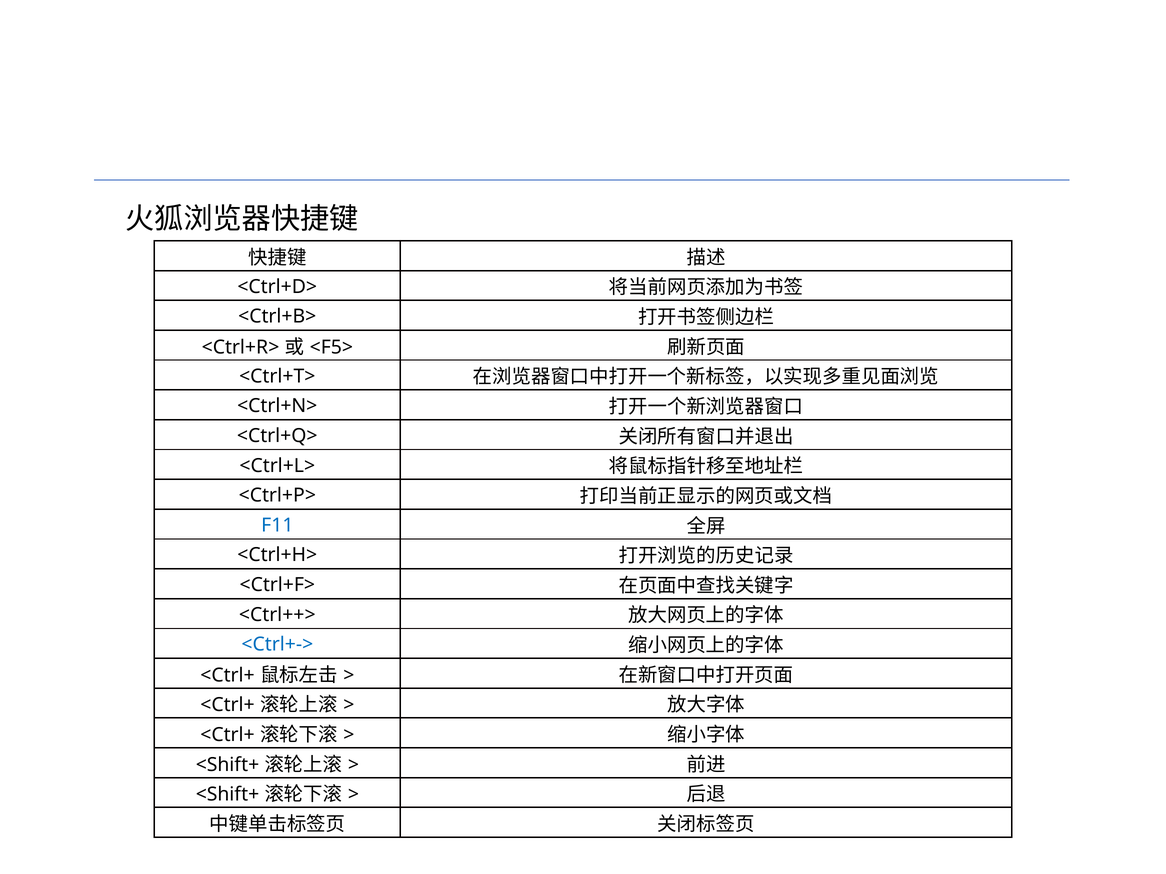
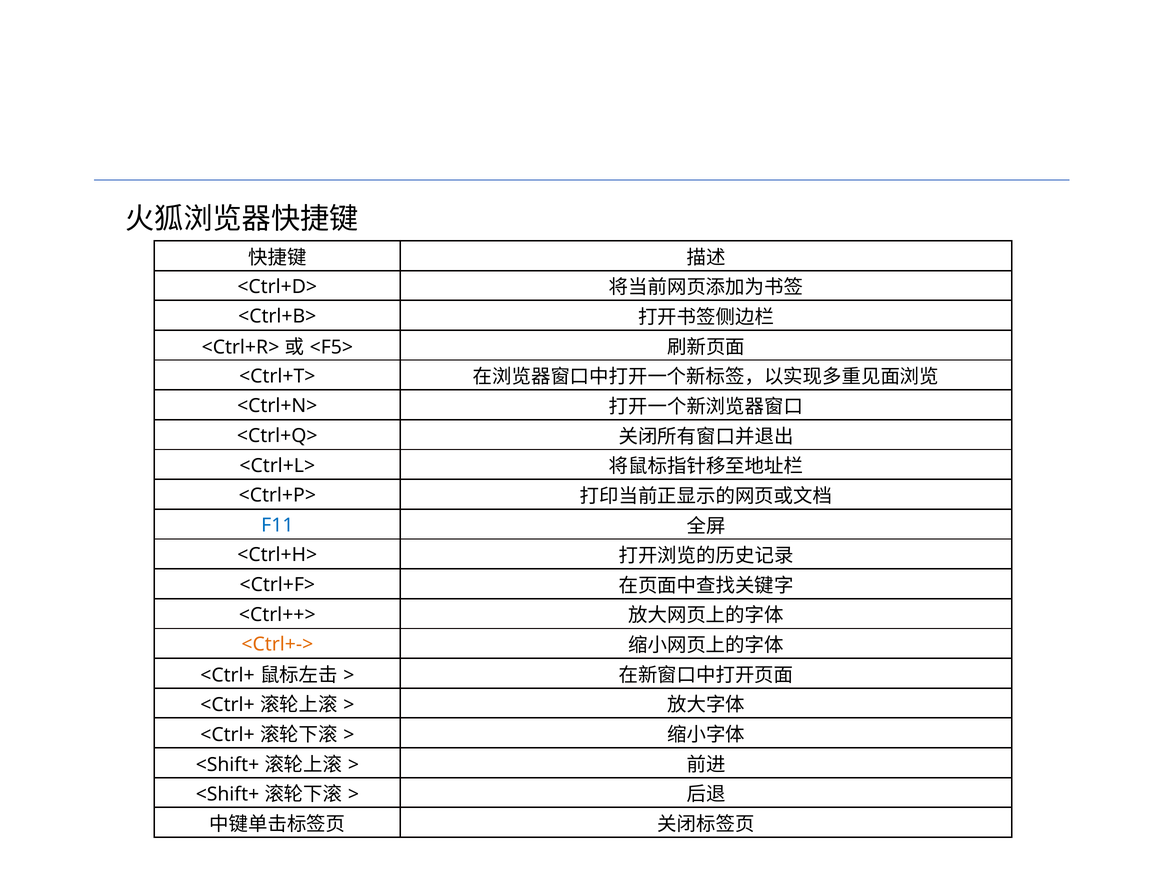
<Ctrl+-> colour: blue -> orange
